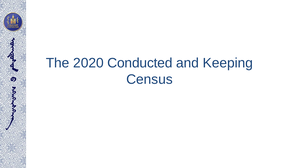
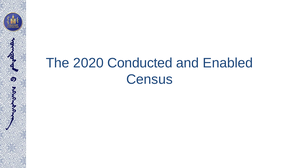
Keeping: Keeping -> Enabled
